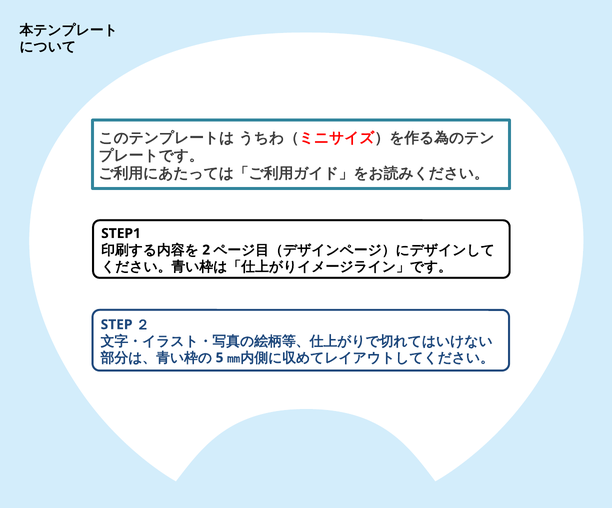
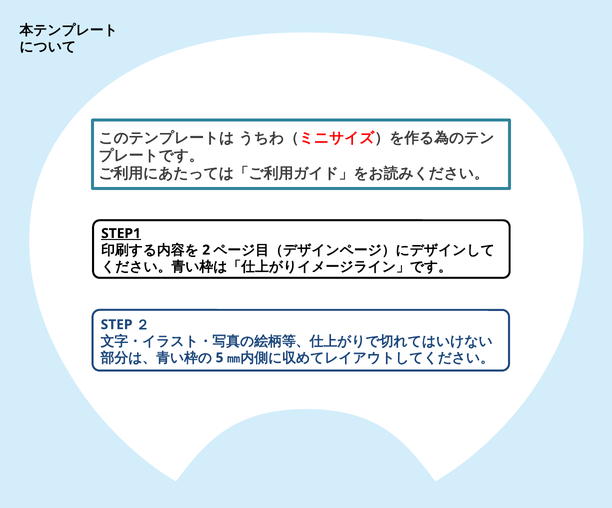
STEP1 underline: none -> present
